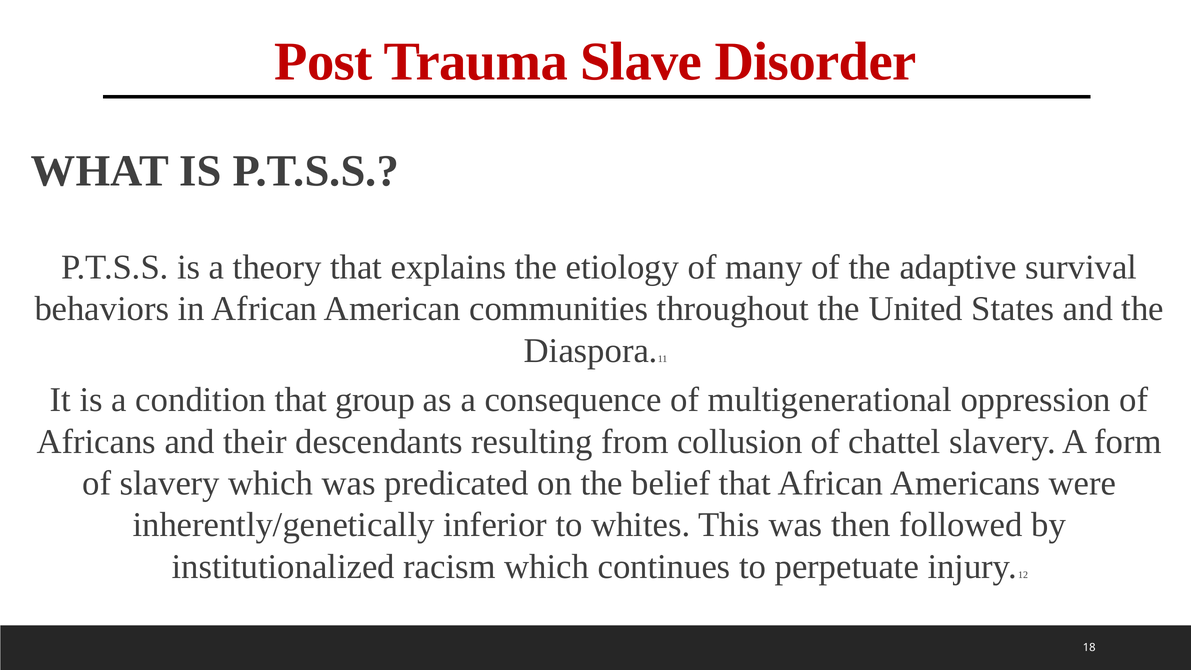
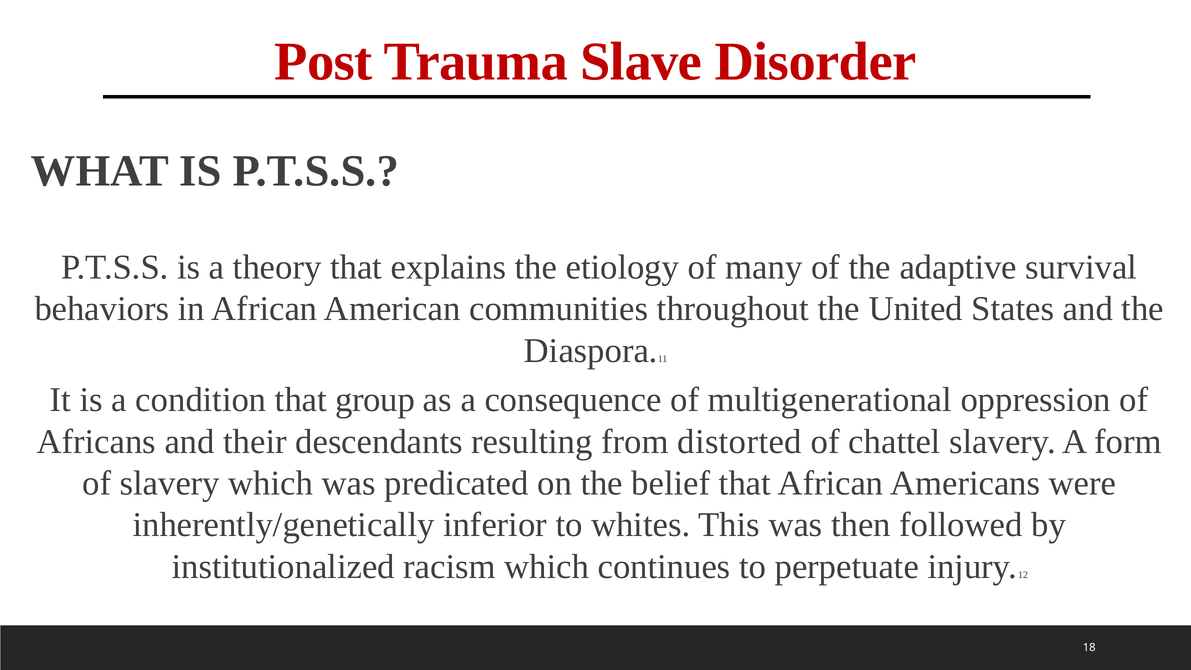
collusion: collusion -> distorted
